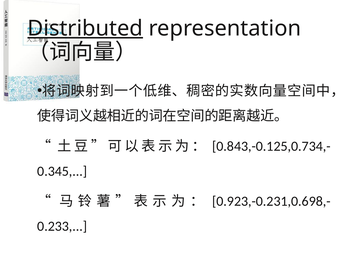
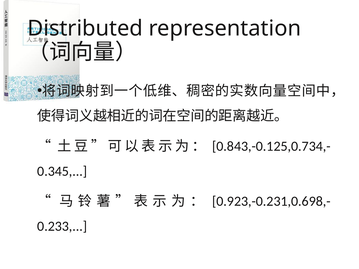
Distributed underline: present -> none
